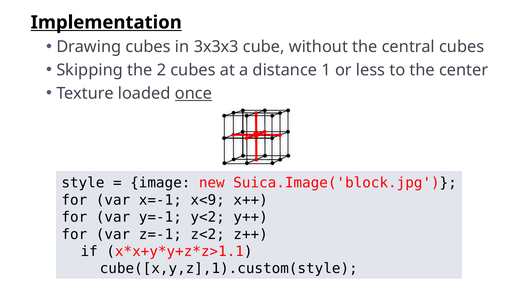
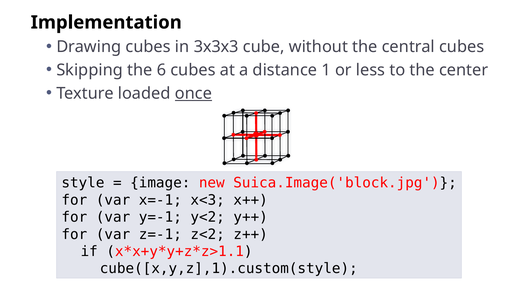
Implementation underline: present -> none
2: 2 -> 6
x<9: x<9 -> x<3
